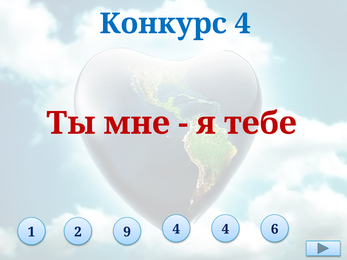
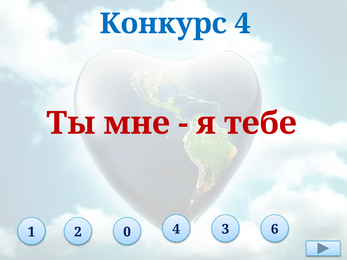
9: 9 -> 0
4 4: 4 -> 3
